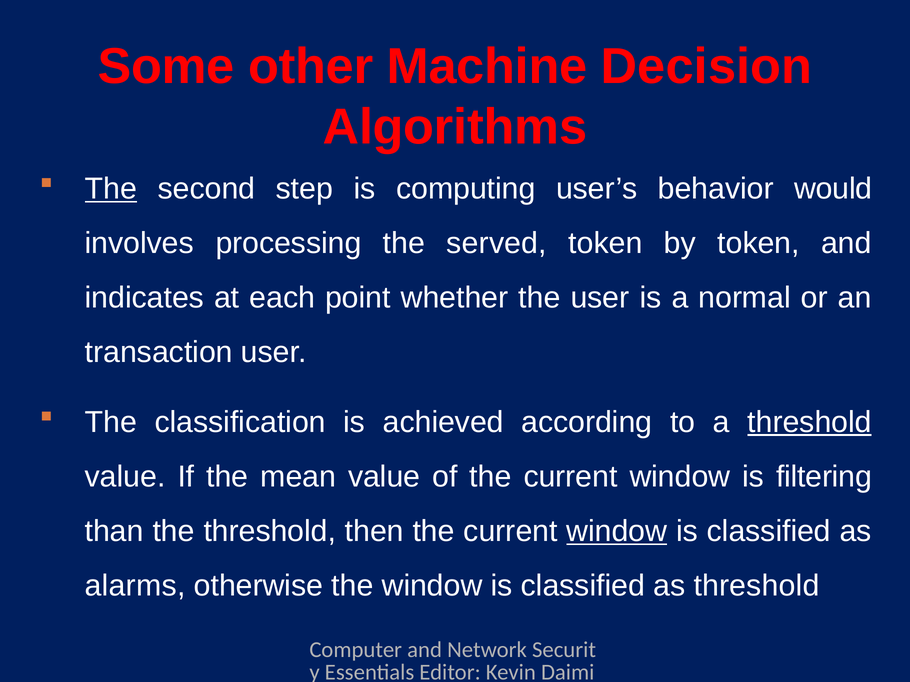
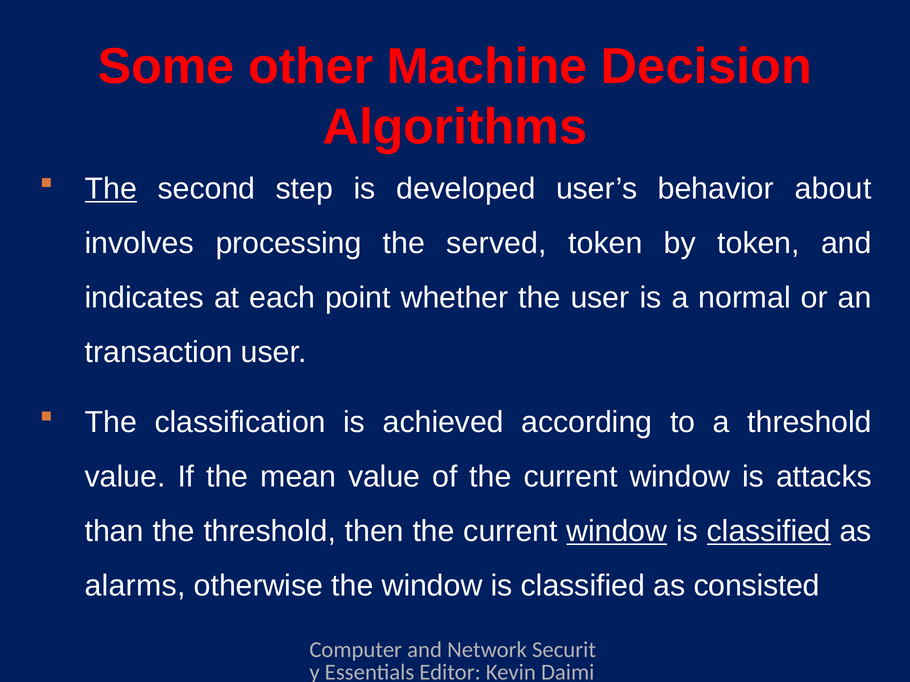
computing: computing -> developed
would: would -> about
threshold at (810, 422) underline: present -> none
filtering: filtering -> attacks
classified at (769, 532) underline: none -> present
as threshold: threshold -> consisted
